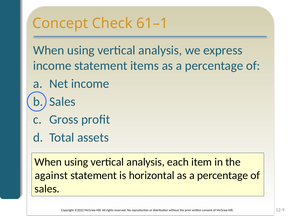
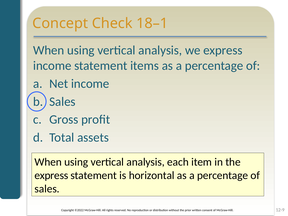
61–1: 61–1 -> 18–1
against at (51, 175): against -> express
